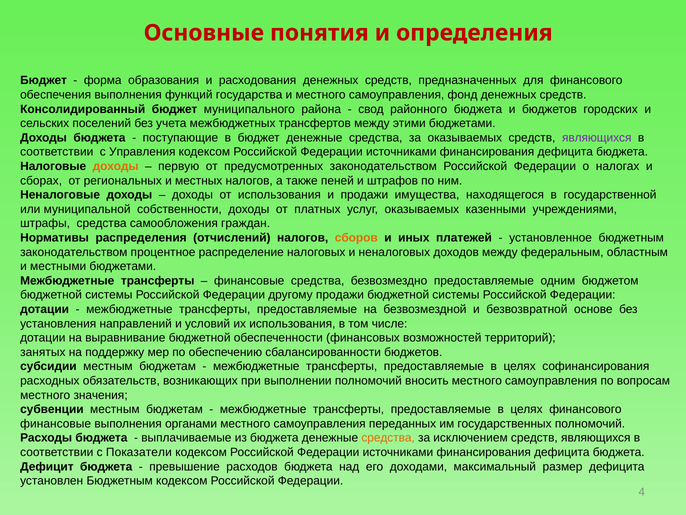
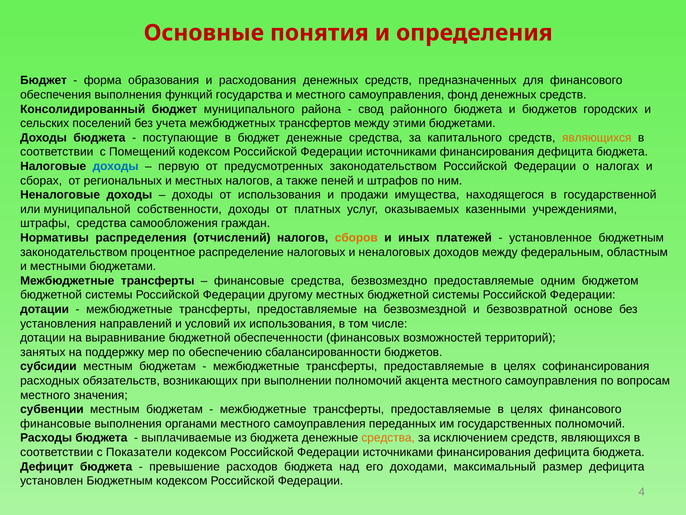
за оказываемых: оказываемых -> капитального
являющихся at (597, 138) colour: purple -> orange
Управления: Управления -> Помещений
доходы at (116, 166) colour: orange -> blue
другому продажи: продажи -> местных
вносить: вносить -> акцента
